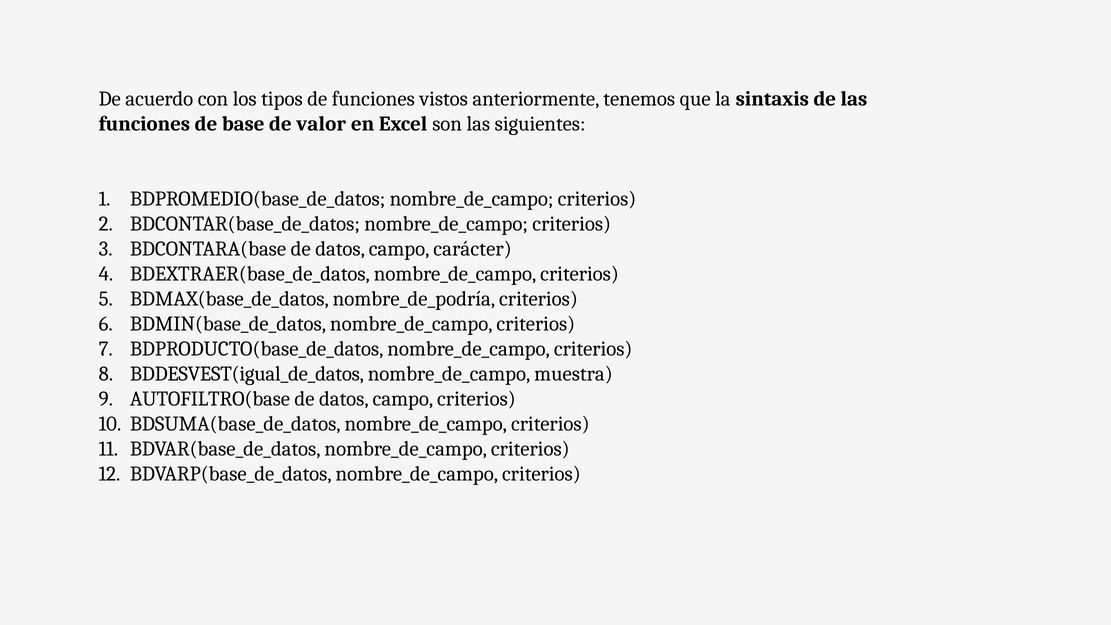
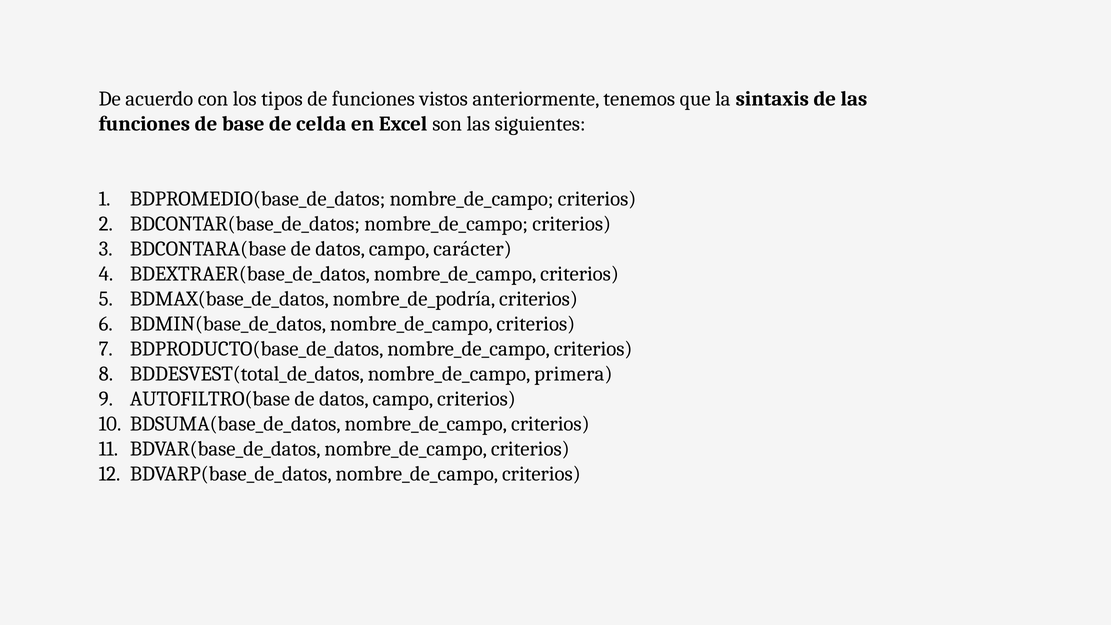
valor: valor -> celda
BDDESVEST(igual_de_datos: BDDESVEST(igual_de_datos -> BDDESVEST(total_de_datos
muestra: muestra -> primera
